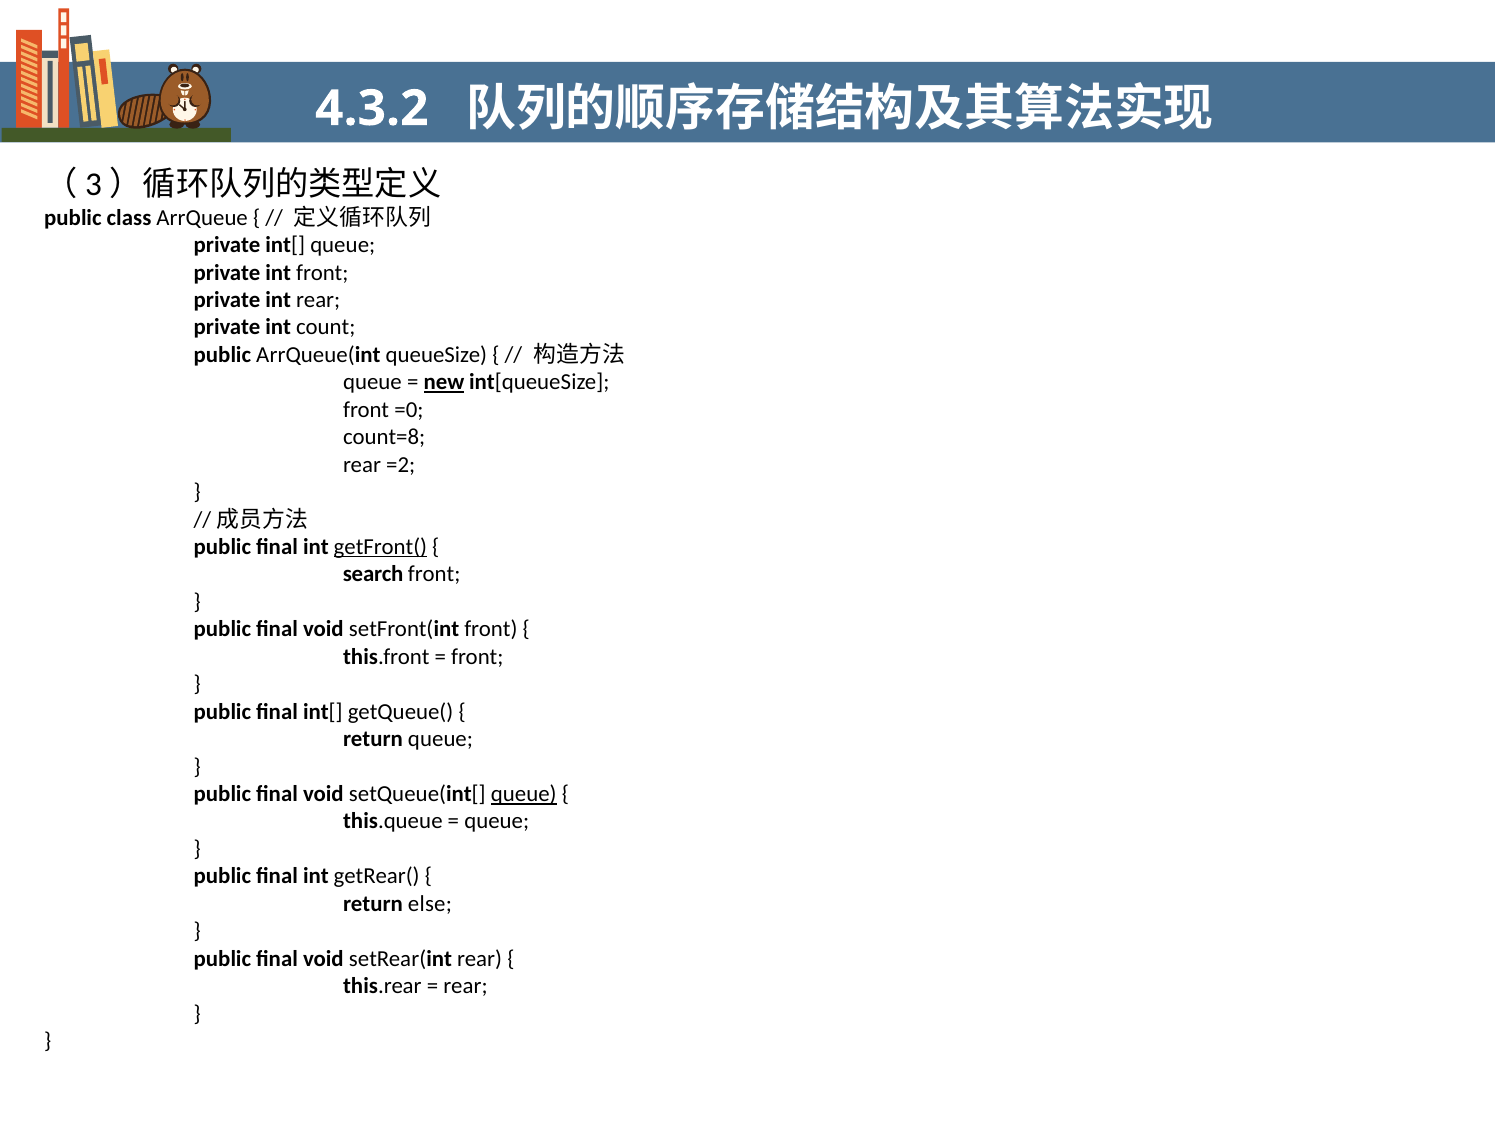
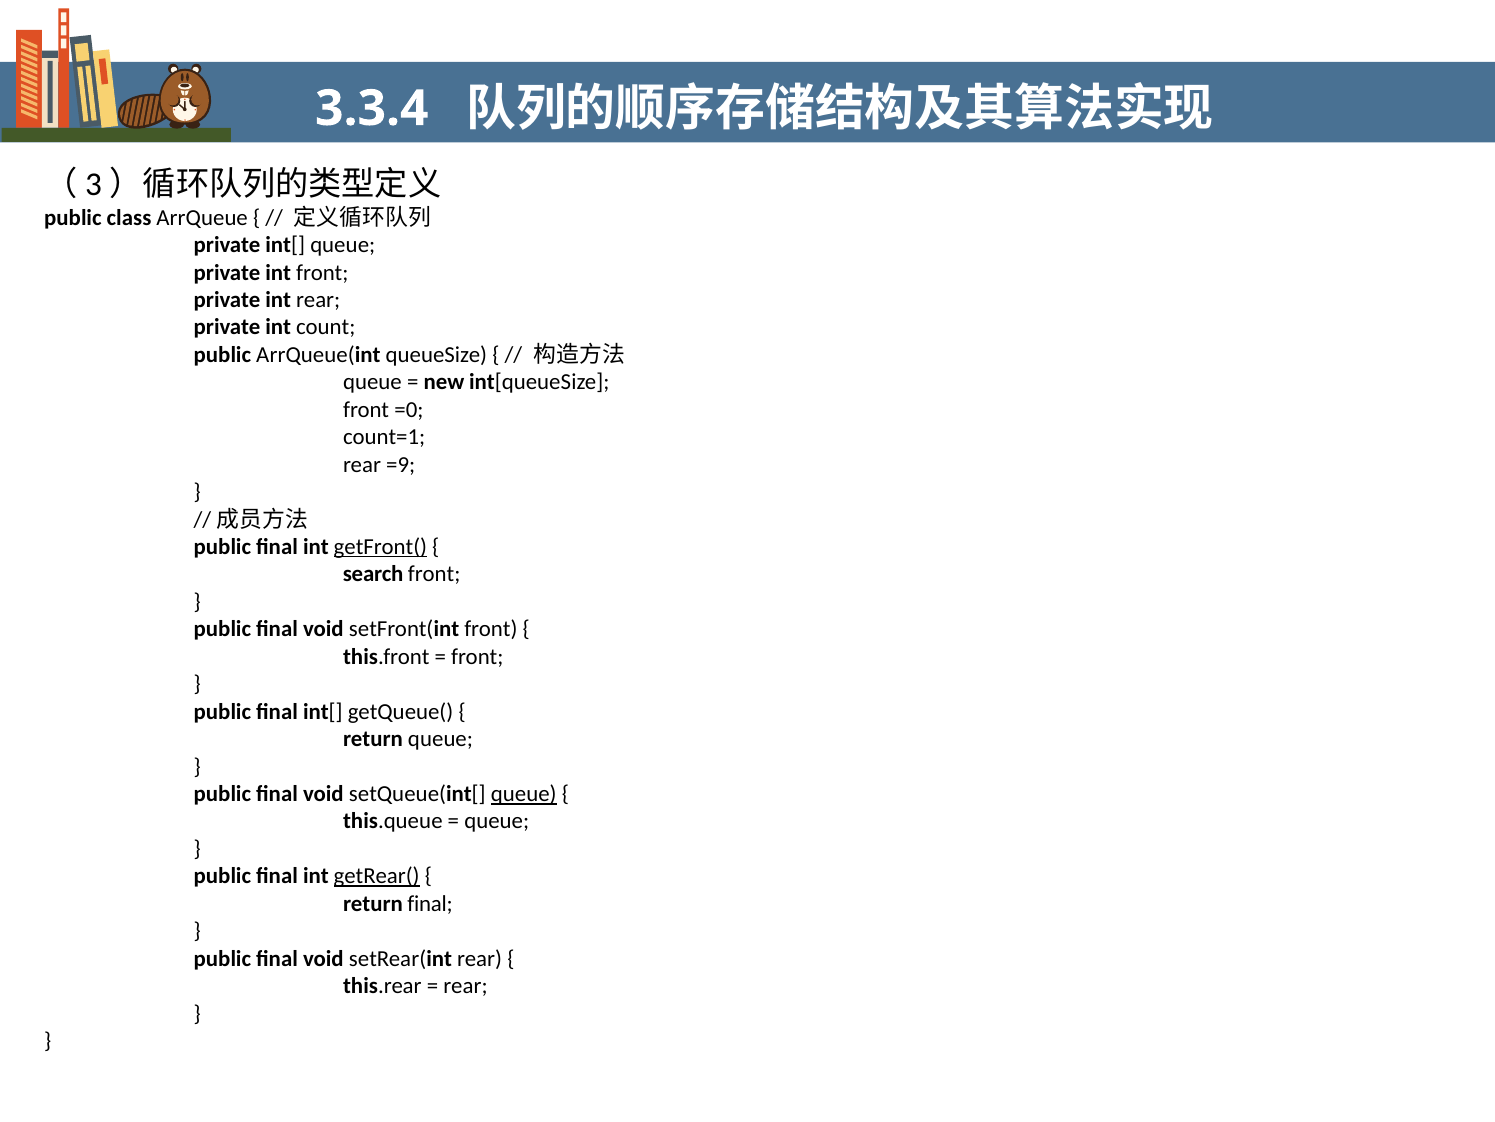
4.3.2: 4.3.2 -> 3.3.4
new underline: present -> none
count=8: count=8 -> count=1
=2: =2 -> =9
getRear( underline: none -> present
return else: else -> final
